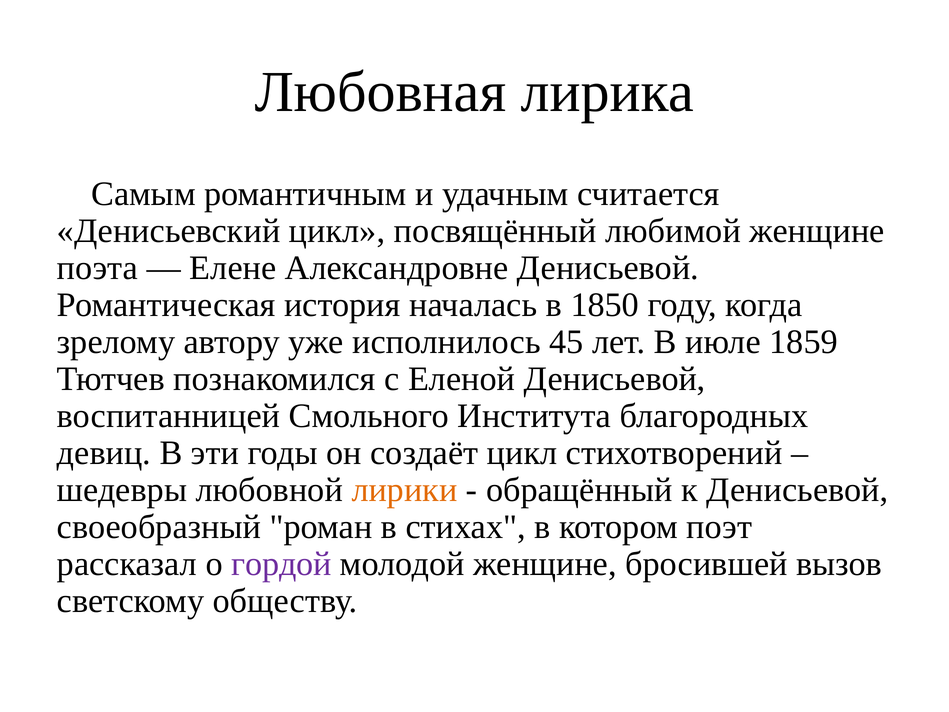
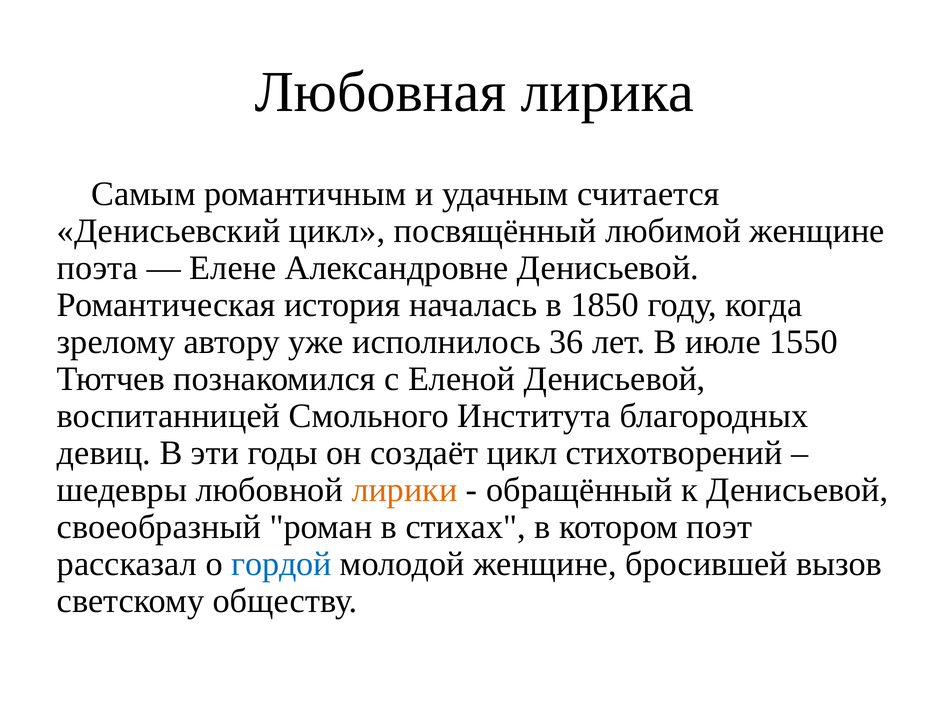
45: 45 -> 36
1859: 1859 -> 1550
гордой colour: purple -> blue
